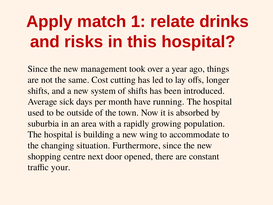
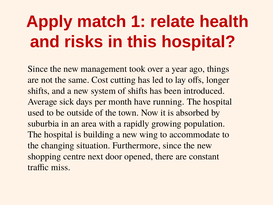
drinks: drinks -> health
your: your -> miss
